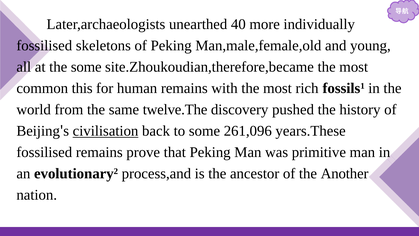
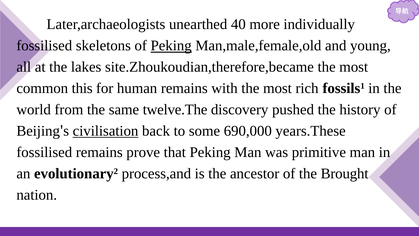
Peking at (171, 46) underline: none -> present
the some: some -> lakes
261,096: 261,096 -> 690,000
Another: Another -> Brought
